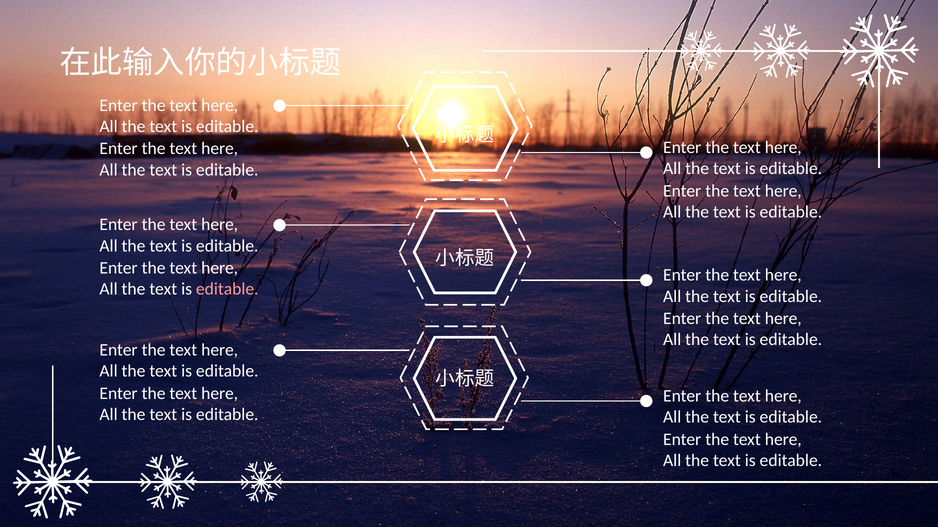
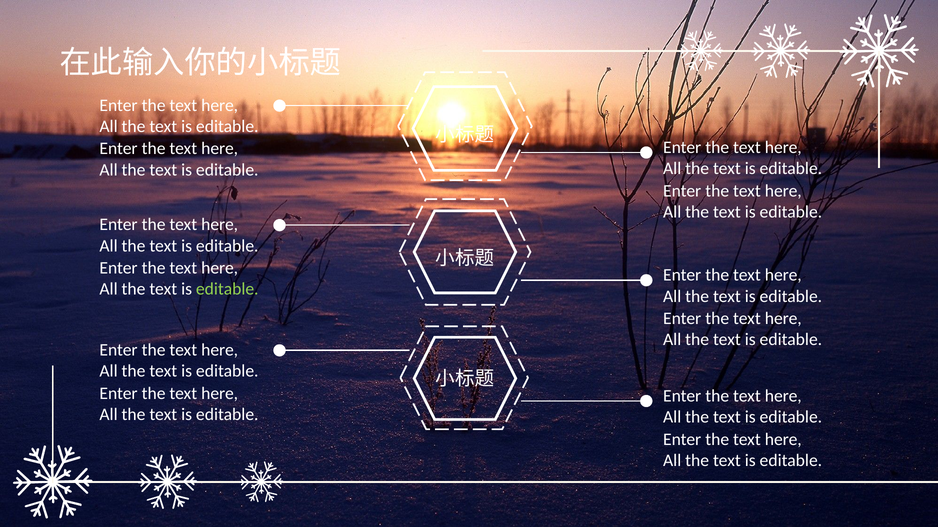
editable at (227, 289) colour: pink -> light green
